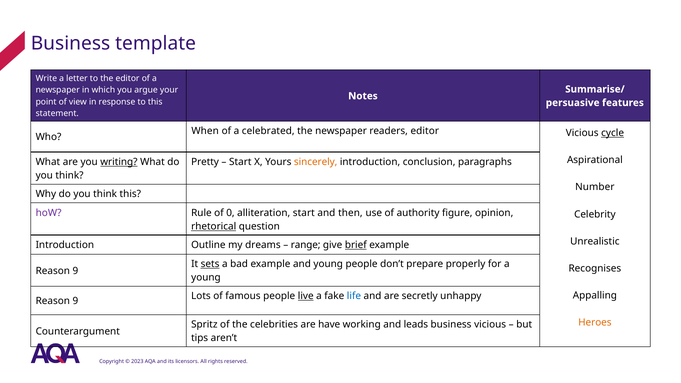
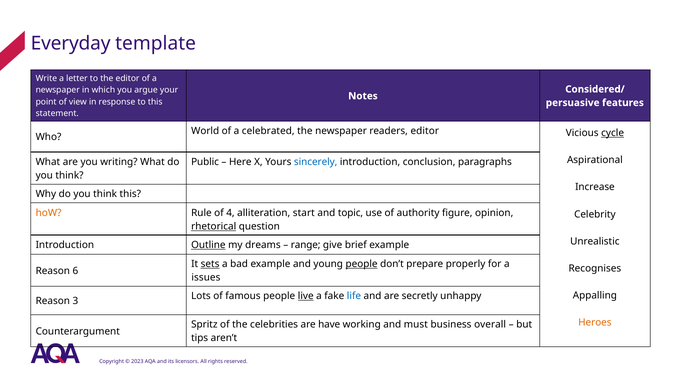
Business at (71, 44): Business -> Everyday
Summarise/: Summarise/ -> Considered/
When: When -> World
writing underline: present -> none
Pretty: Pretty -> Public
Start at (240, 162): Start -> Here
sincerely colour: orange -> blue
Number: Number -> Increase
hoW colour: purple -> orange
0: 0 -> 4
then: then -> topic
Outline underline: none -> present
brief underline: present -> none
people at (362, 264) underline: none -> present
9 at (75, 271): 9 -> 6
young at (206, 278): young -> issues
9 at (75, 301): 9 -> 3
leads: leads -> must
business vicious: vicious -> overall
